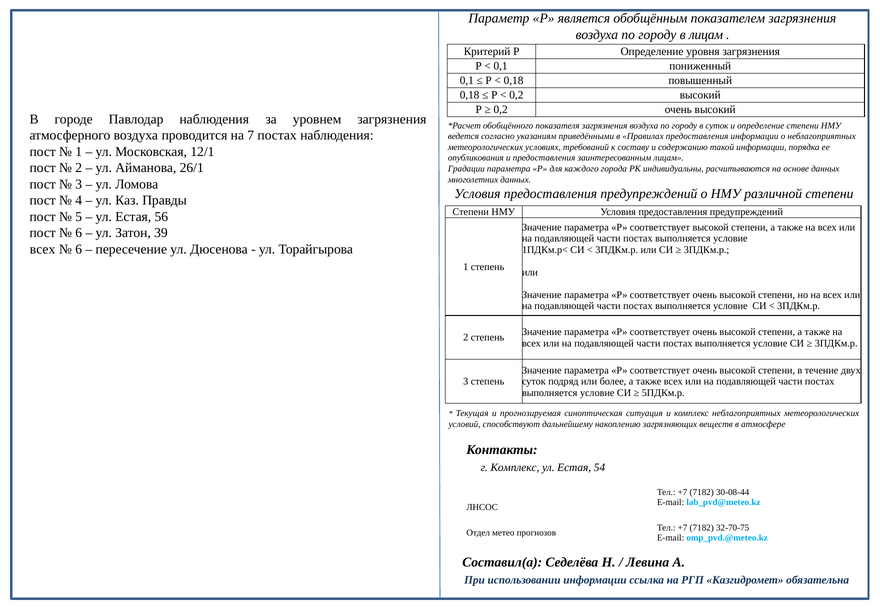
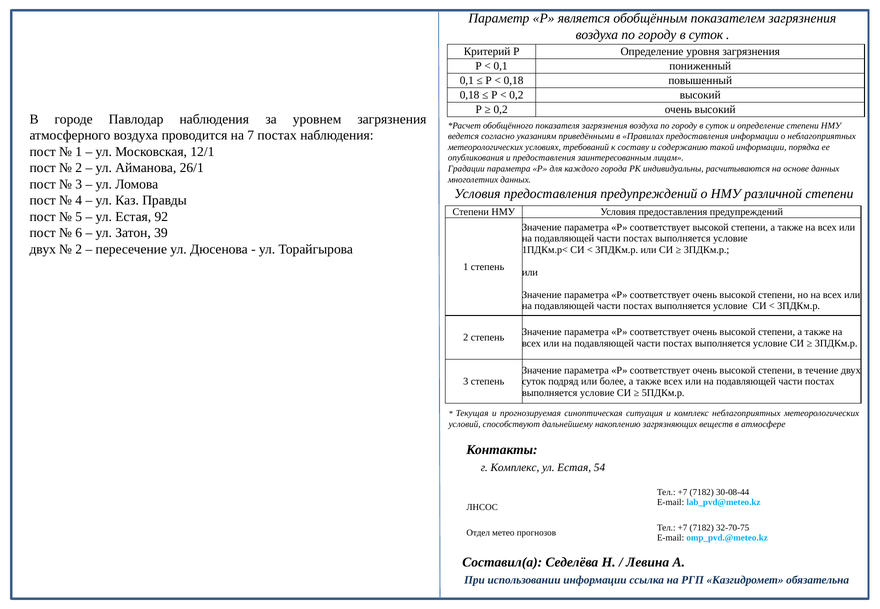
лицам at (706, 35): лицам -> суток
56: 56 -> 92
всех at (43, 249): всех -> двух
6 at (79, 249): 6 -> 2
